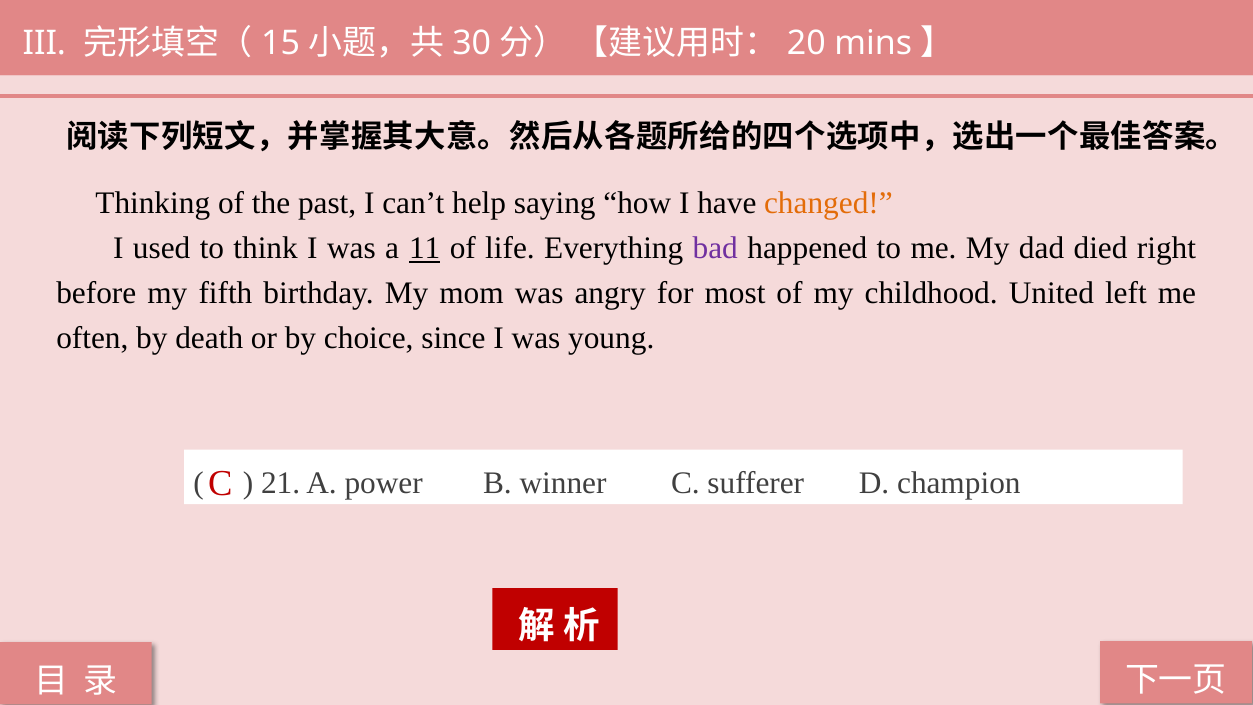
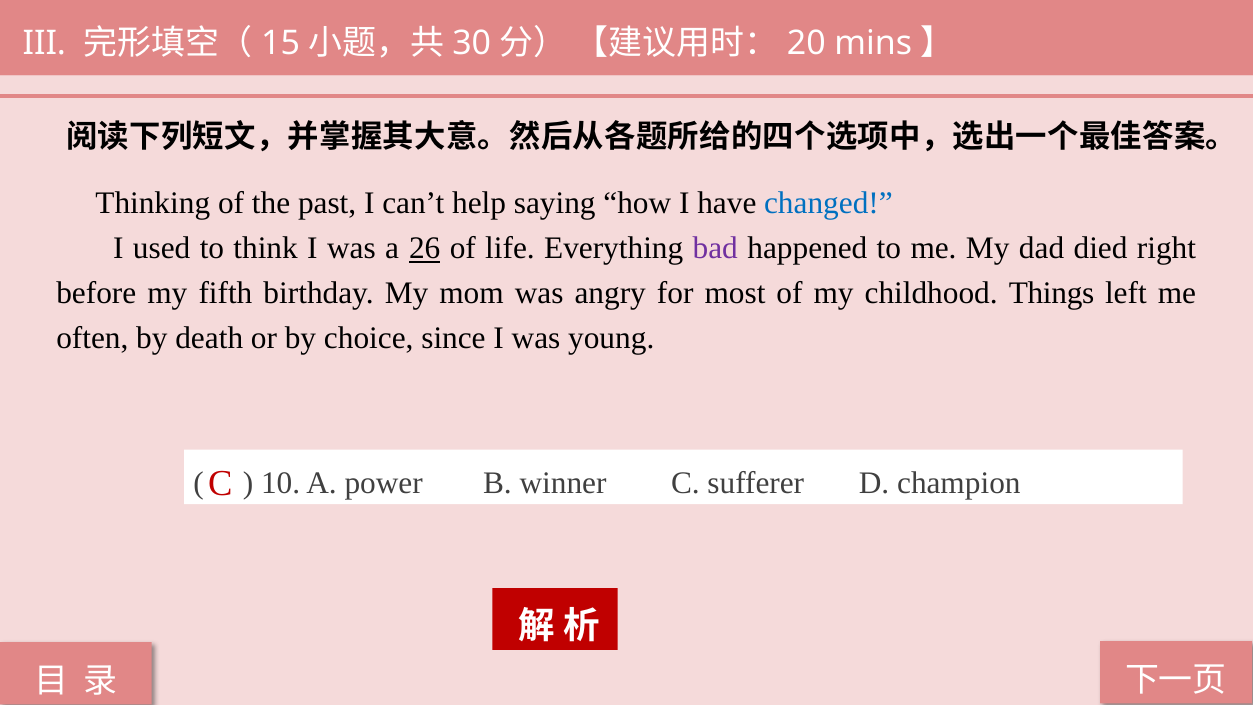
changed colour: orange -> blue
11: 11 -> 26
United: United -> Things
21: 21 -> 10
